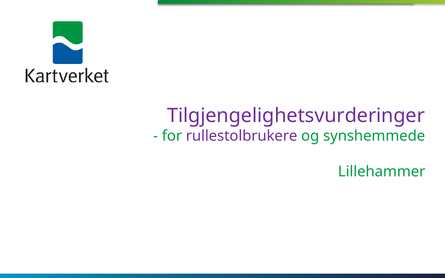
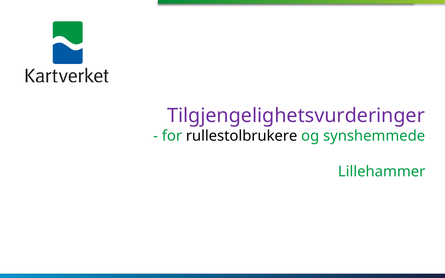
rullestolbrukere colour: purple -> black
